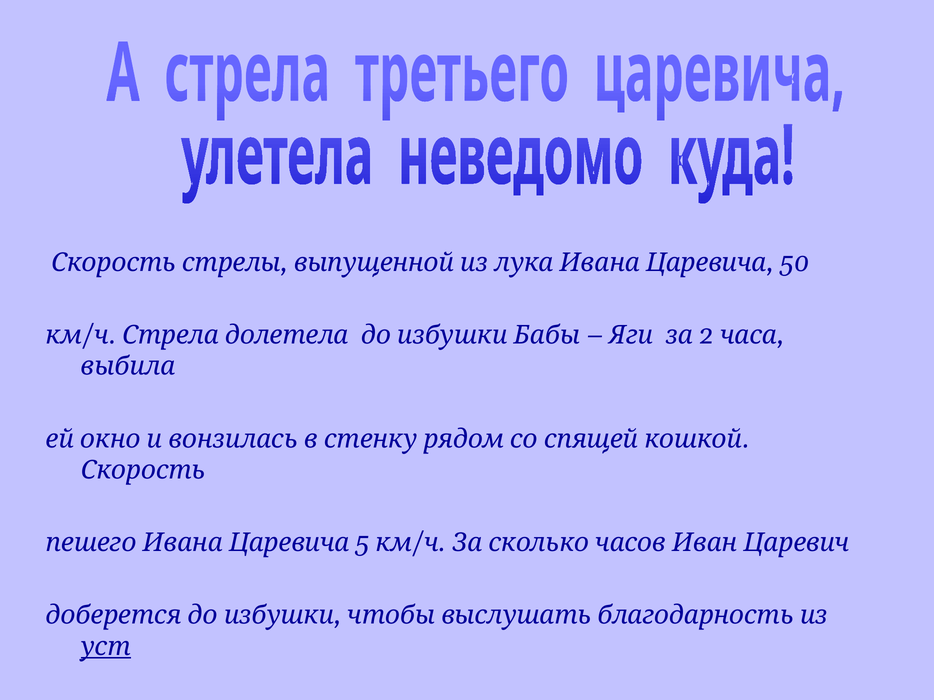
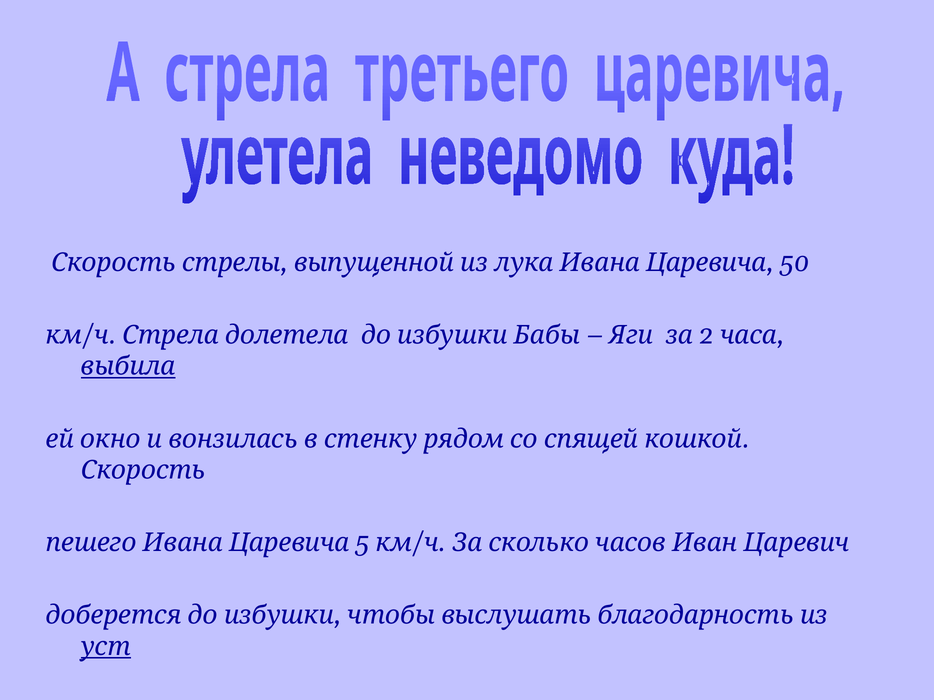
выбила underline: none -> present
